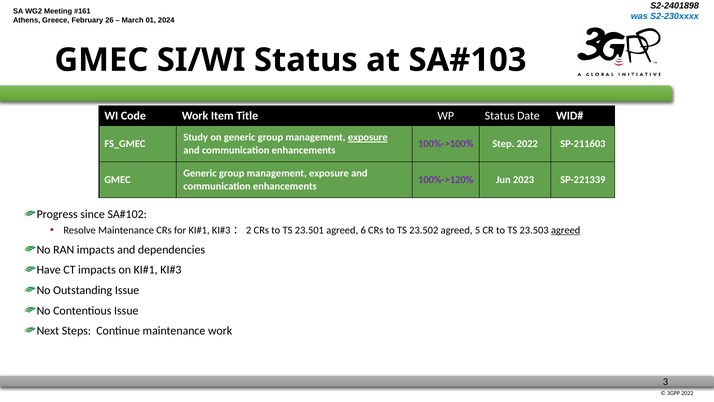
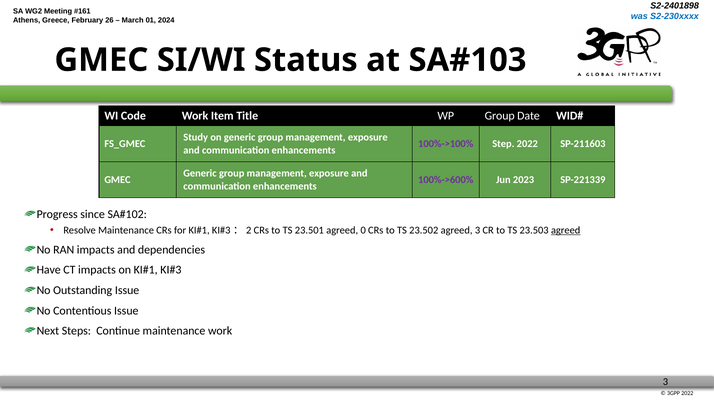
WP Status: Status -> Group
exposure at (368, 137) underline: present -> none
100%->120%: 100%->120% -> 100%->600%
6: 6 -> 0
agreed 5: 5 -> 3
